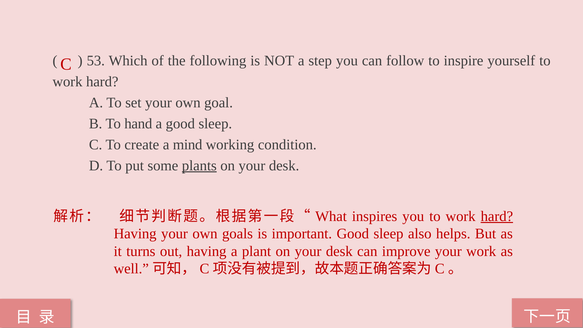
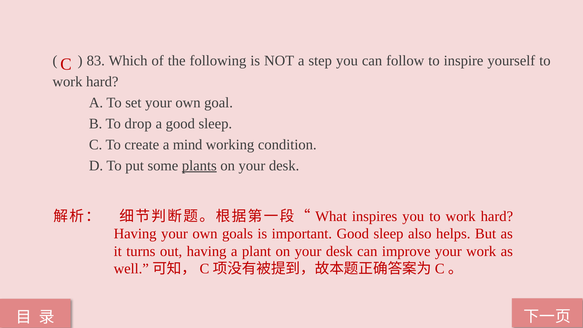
53: 53 -> 83
hand: hand -> drop
hard at (497, 216) underline: present -> none
